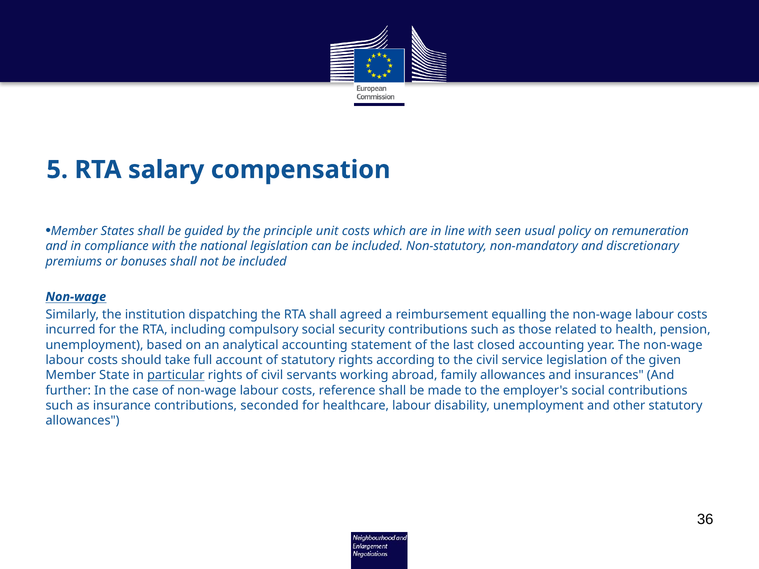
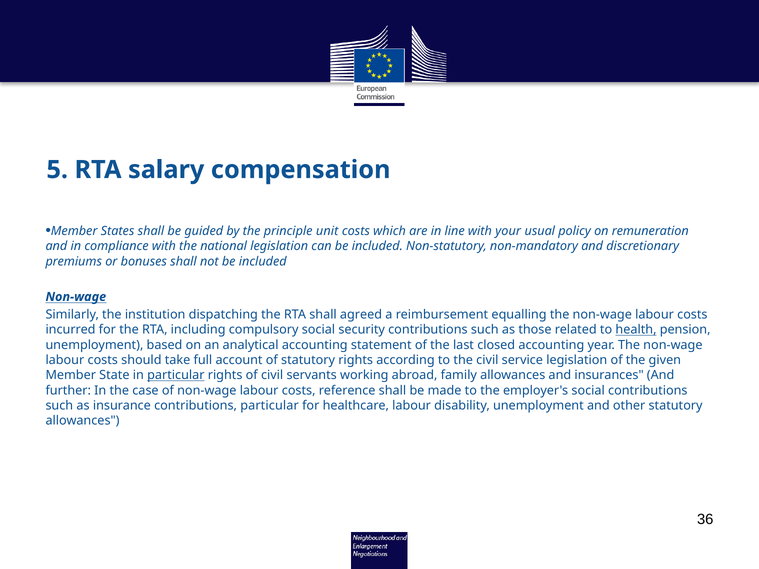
seen: seen -> your
health underline: none -> present
contributions seconded: seconded -> particular
